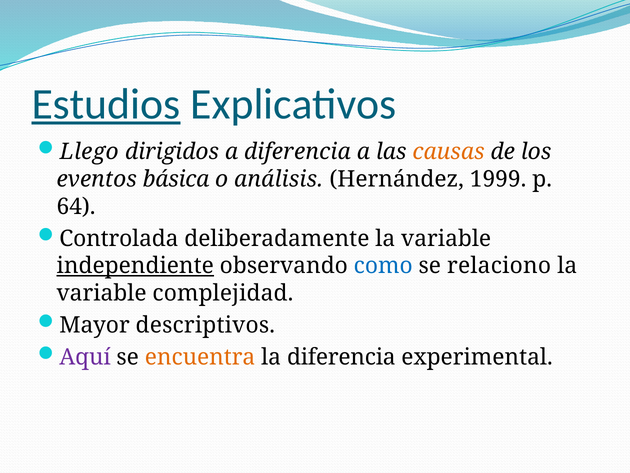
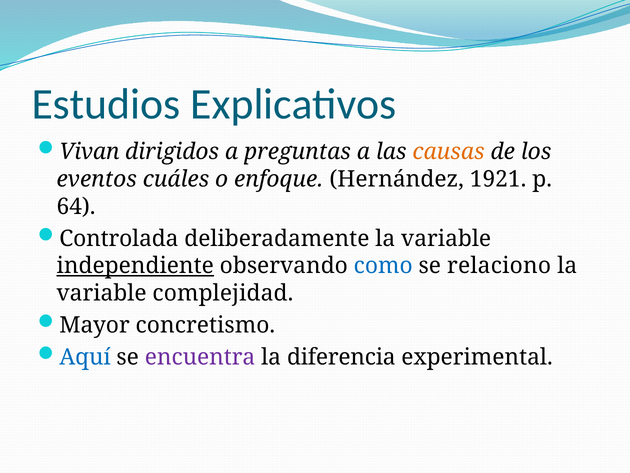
Estudios underline: present -> none
Llego: Llego -> Vivan
a diferencia: diferencia -> preguntas
básica: básica -> cuáles
análisis: análisis -> enfoque
1999: 1999 -> 1921
descriptivos: descriptivos -> concretismo
Aquí colour: purple -> blue
encuentra colour: orange -> purple
